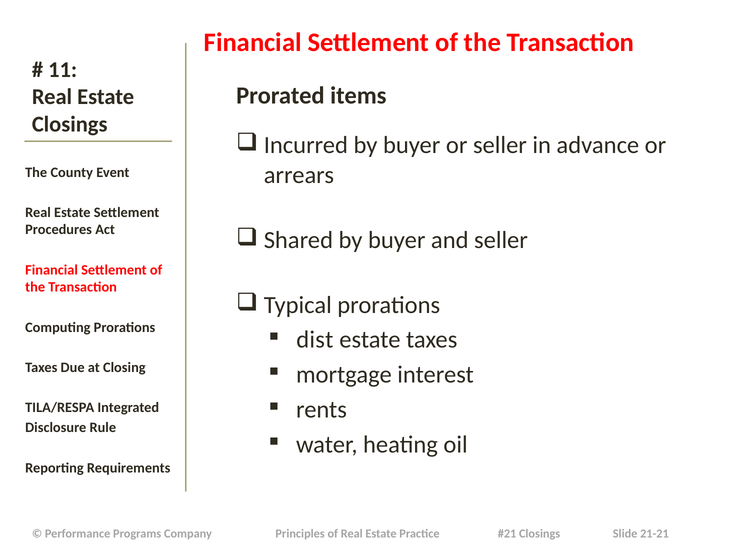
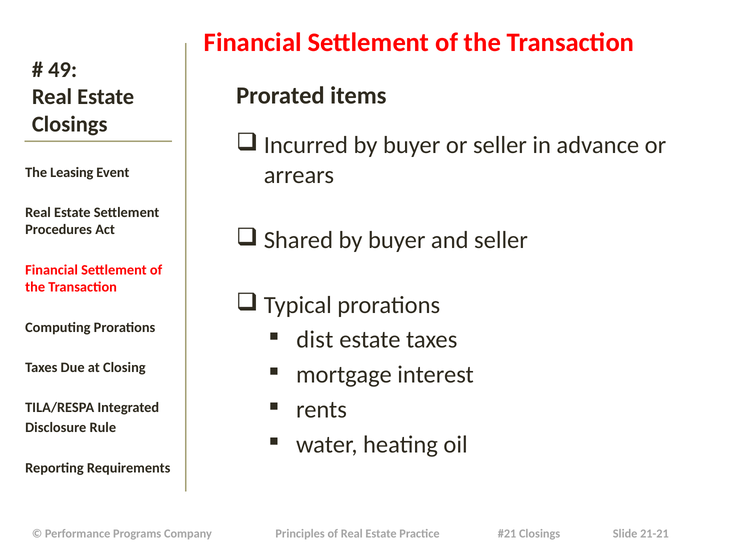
11: 11 -> 49
County: County -> Leasing
